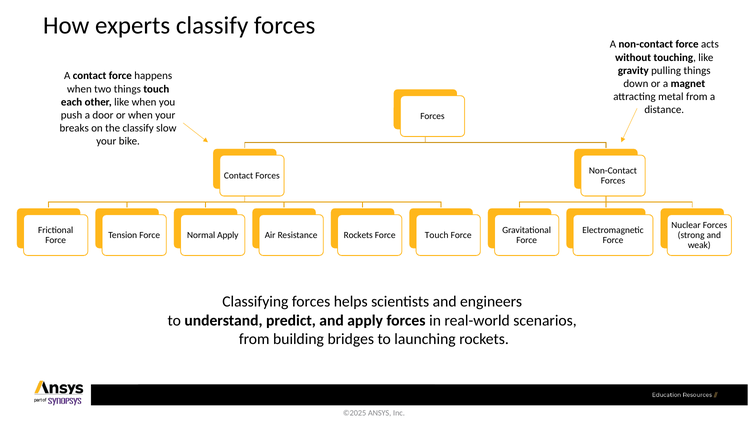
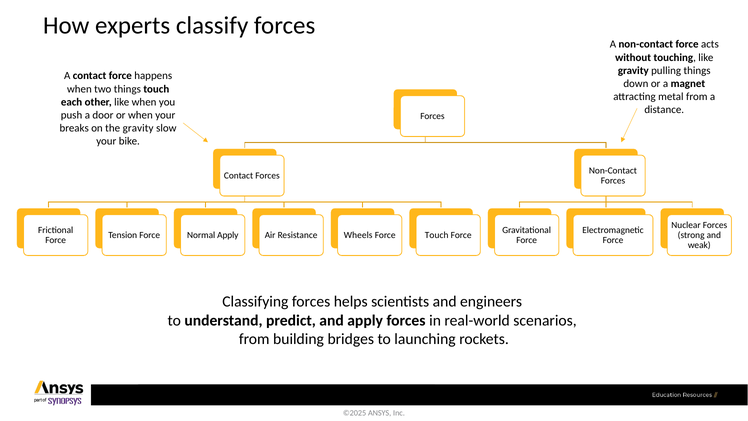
the classify: classify -> gravity
Resistance Rockets: Rockets -> Wheels
